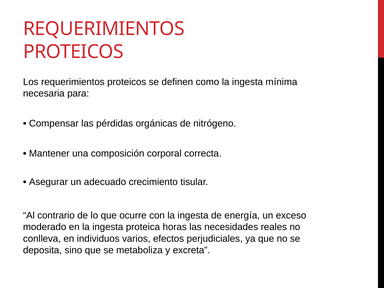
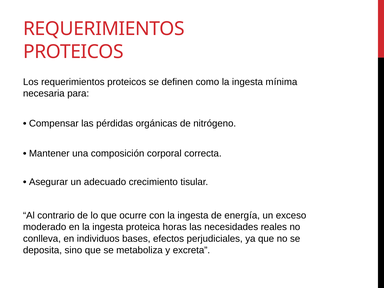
varios: varios -> bases
